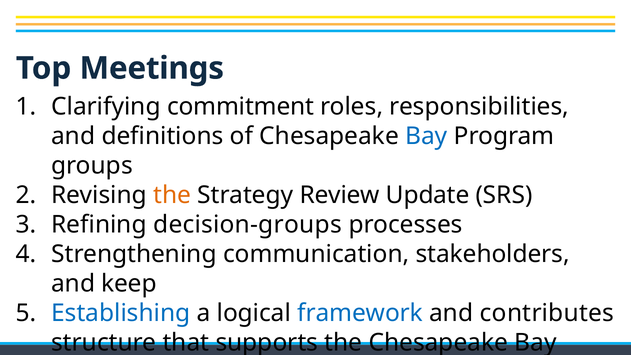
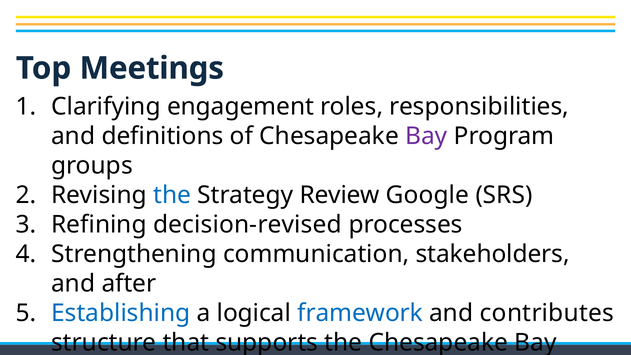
commitment: commitment -> engagement
Bay at (426, 136) colour: blue -> purple
the at (172, 195) colour: orange -> blue
Update: Update -> Google
decision-groups: decision-groups -> decision-revised
keep: keep -> after
